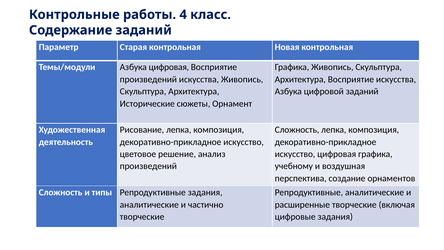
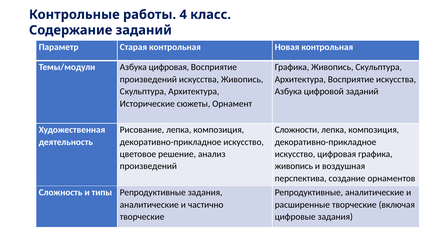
Сложность at (297, 130): Сложность -> Сложности
учебному at (294, 166): учебному -> живопись
